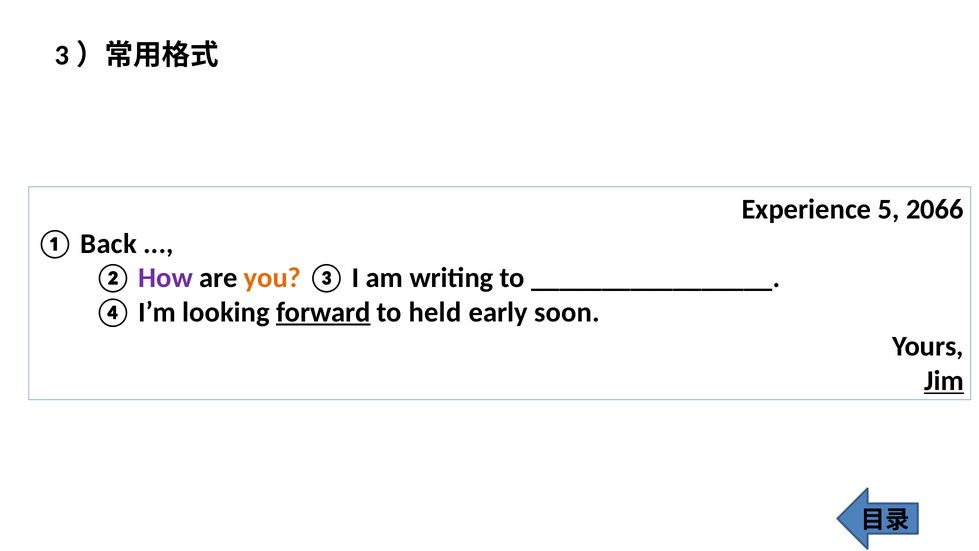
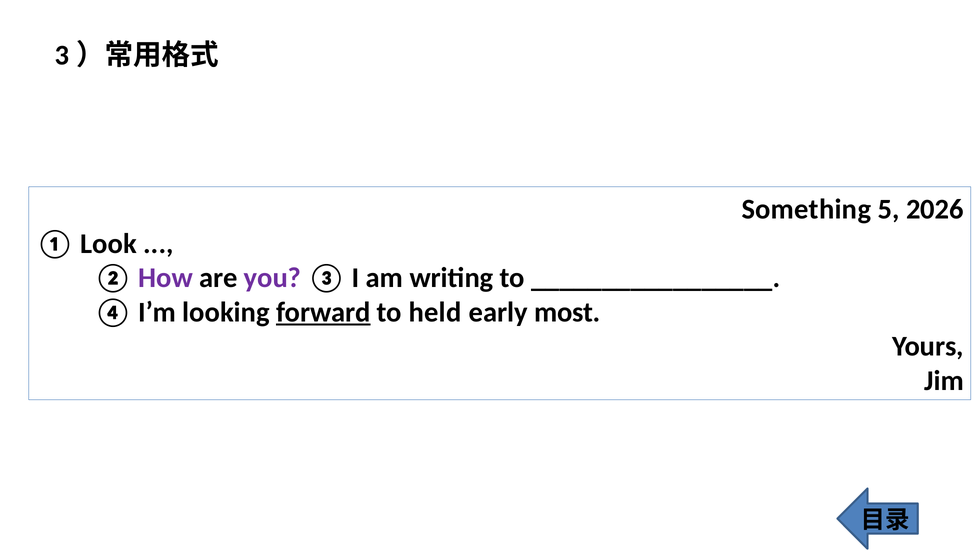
Experience: Experience -> Something
2066: 2066 -> 2026
Back: Back -> Look
you colour: orange -> purple
soon: soon -> most
Jim underline: present -> none
